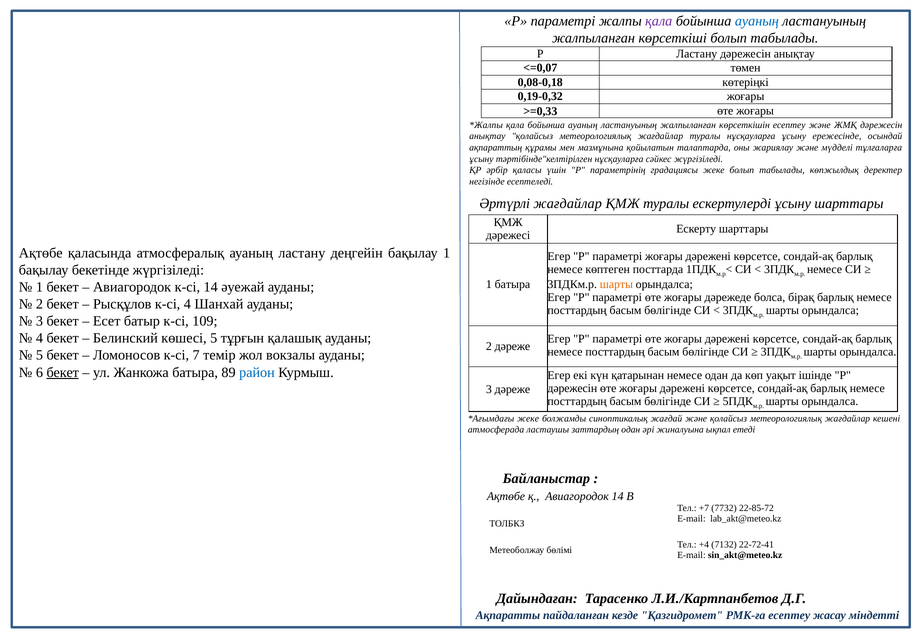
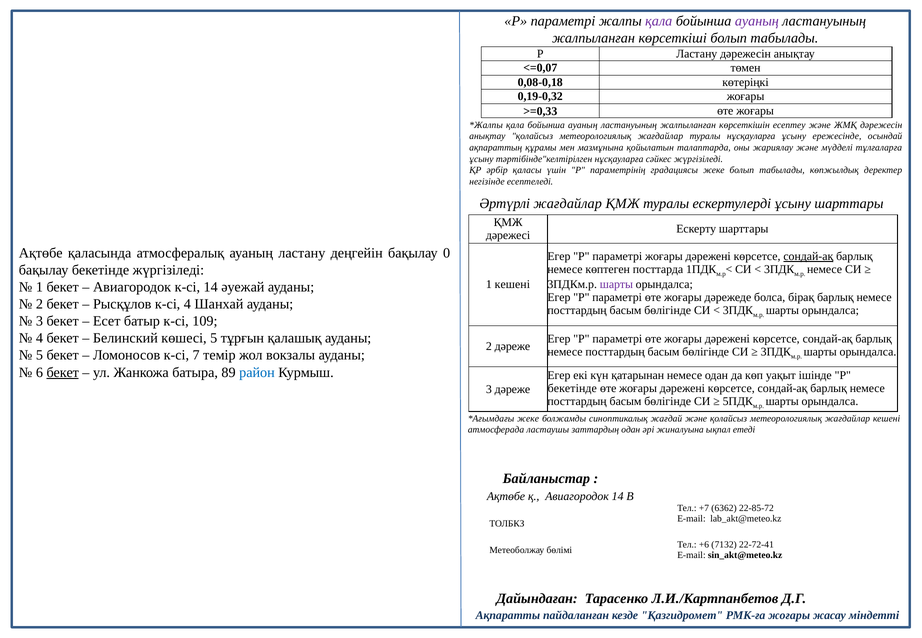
ауаның at (757, 21) colour: blue -> purple
бақылау 1: 1 -> 0
сондай-ақ at (808, 257) underline: none -> present
1 батыра: батыра -> кешені
шарты at (616, 285) colour: orange -> purple
дәрежесін at (572, 389): дәрежесін -> бекетінде
7732: 7732 -> 6362
+4: +4 -> +6
РМК-ға есептеу: есептеу -> жоғары
